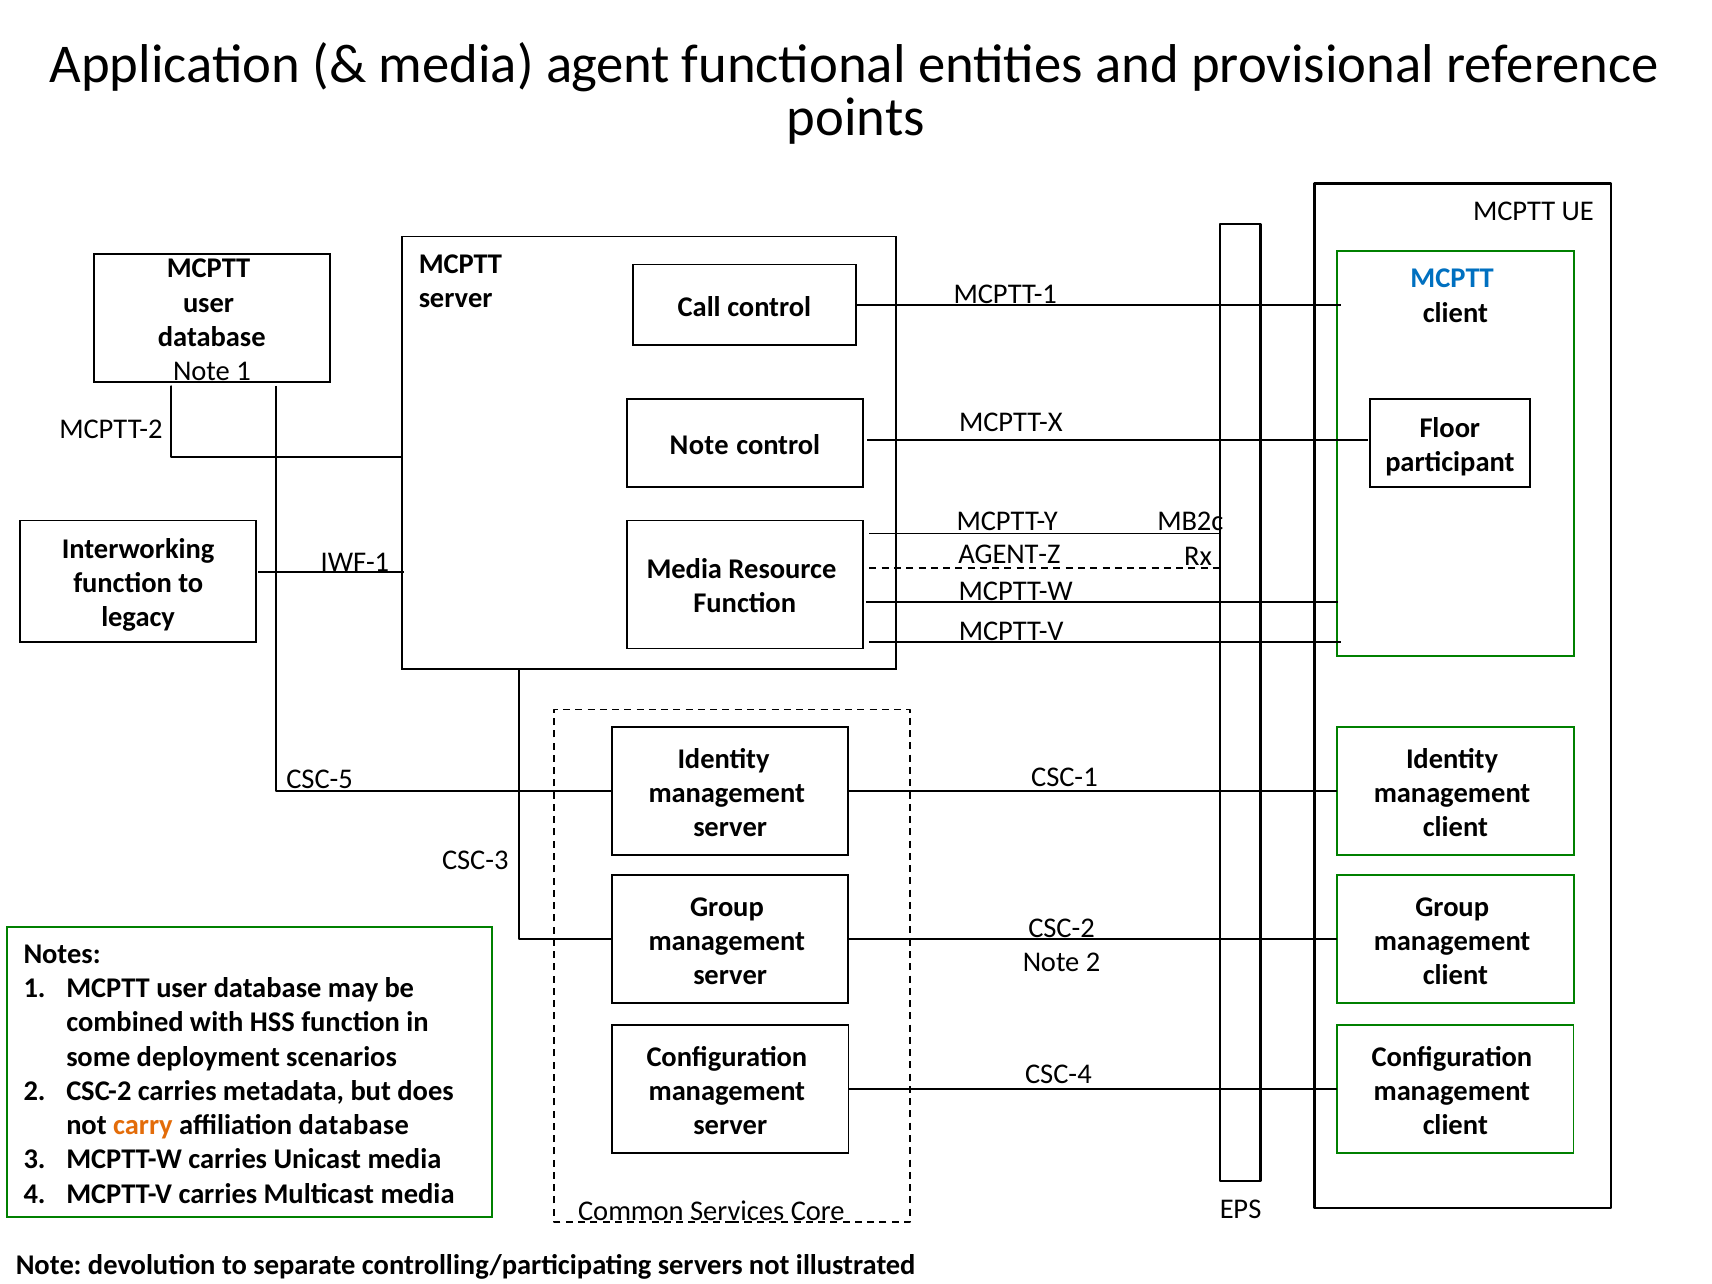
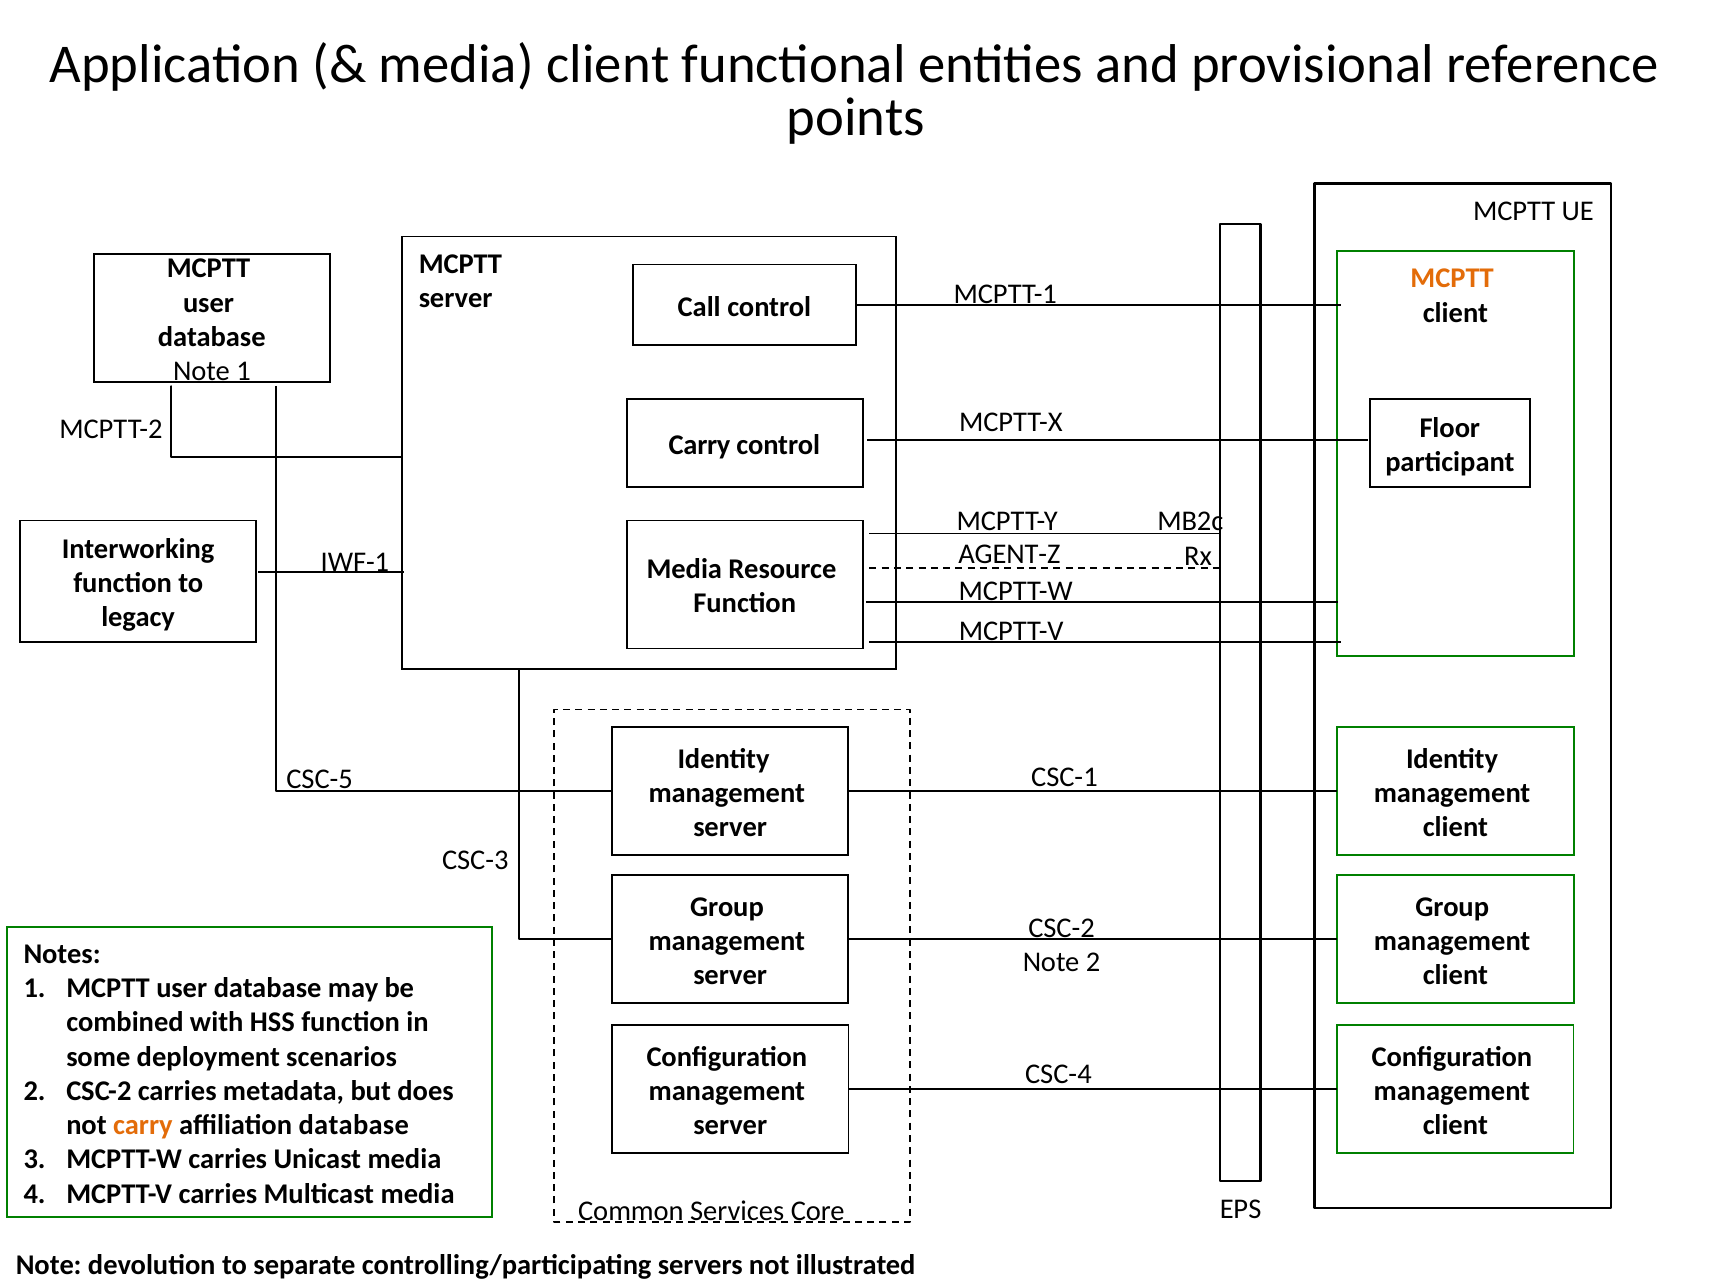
media agent: agent -> client
MCPTT at (1452, 279) colour: blue -> orange
Note at (699, 445): Note -> Carry
